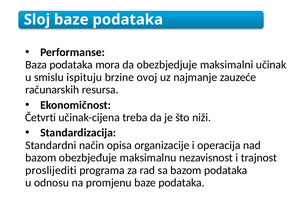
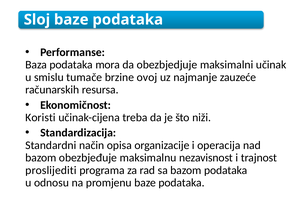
ispituju: ispituju -> tumače
Četvrti: Četvrti -> Koristi
